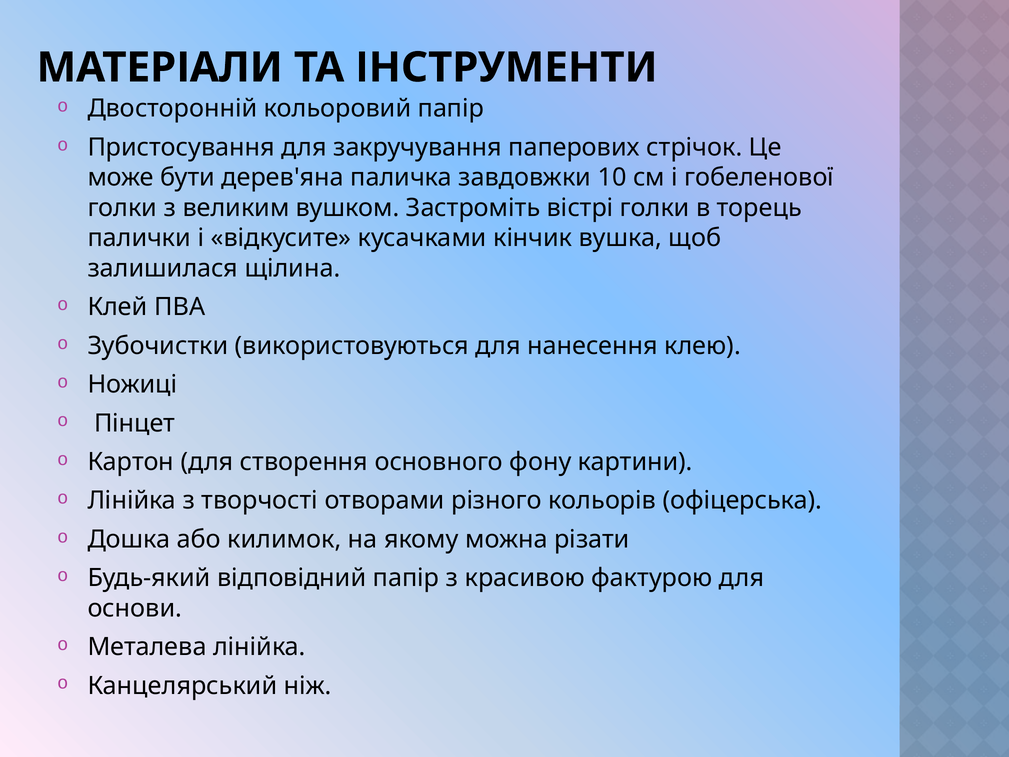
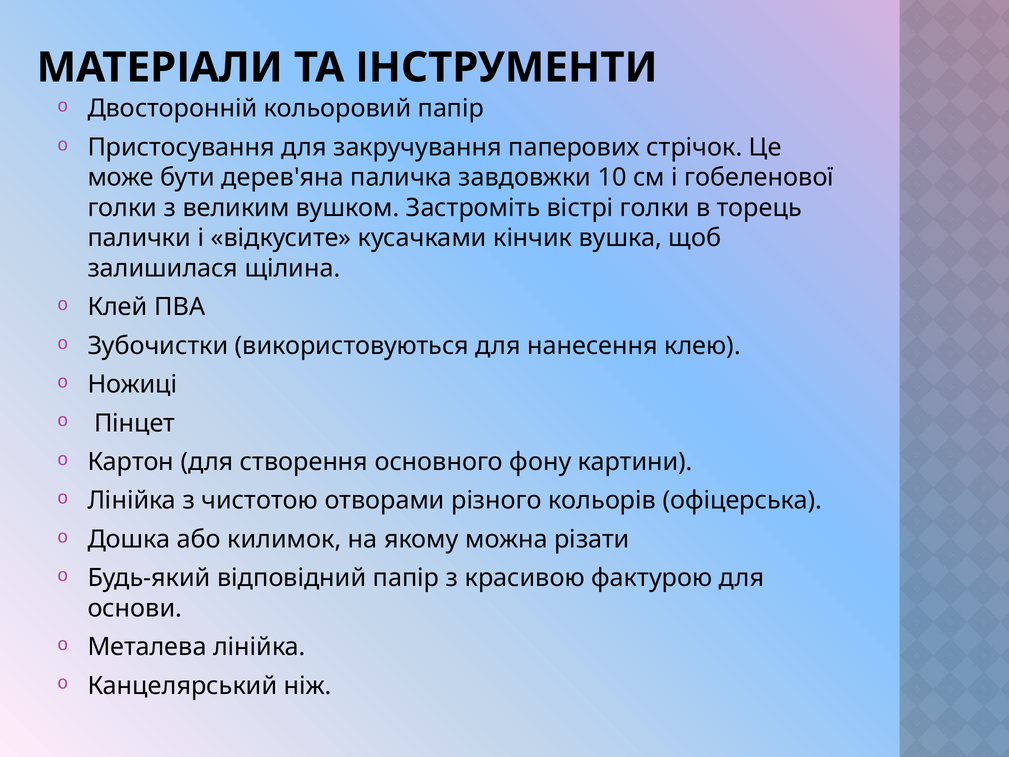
творчості: творчості -> чистотою
